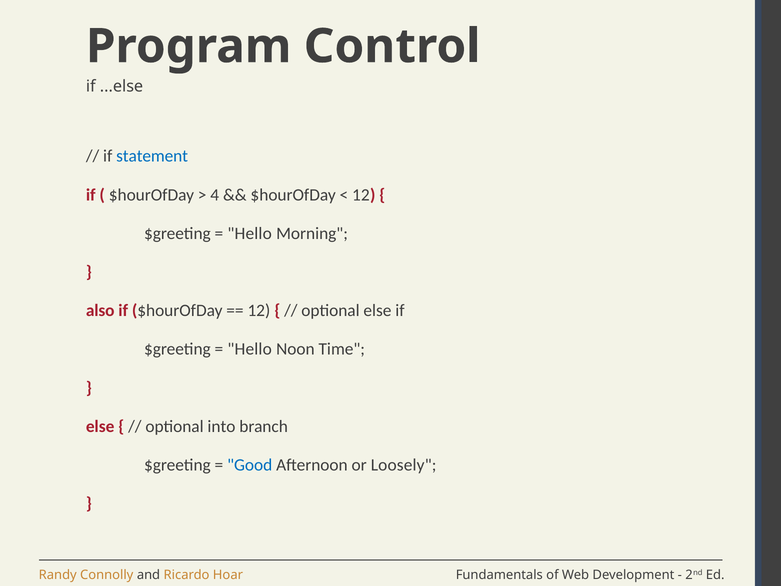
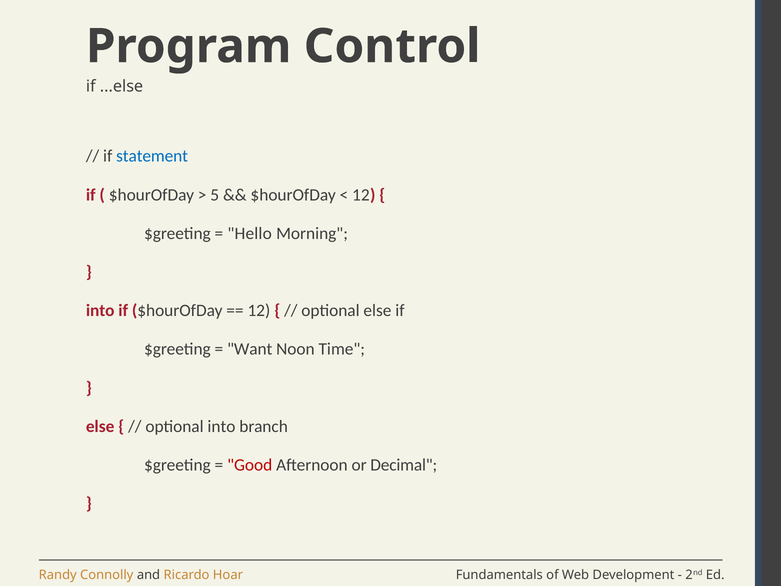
4: 4 -> 5
also at (100, 310): also -> into
Hello at (250, 349): Hello -> Want
Good colour: blue -> red
Loosely: Loosely -> Decimal
